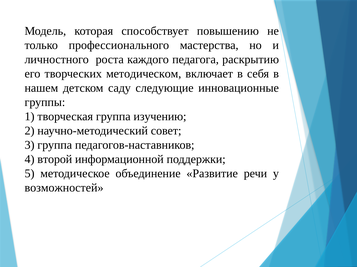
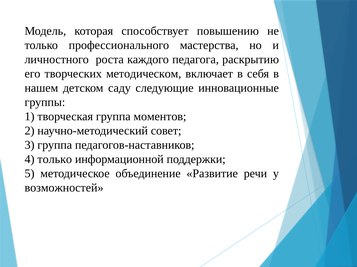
изучению: изучению -> моментов
4 второй: второй -> только
